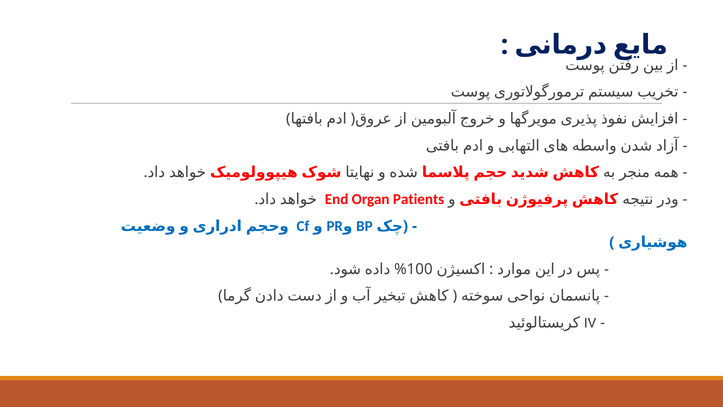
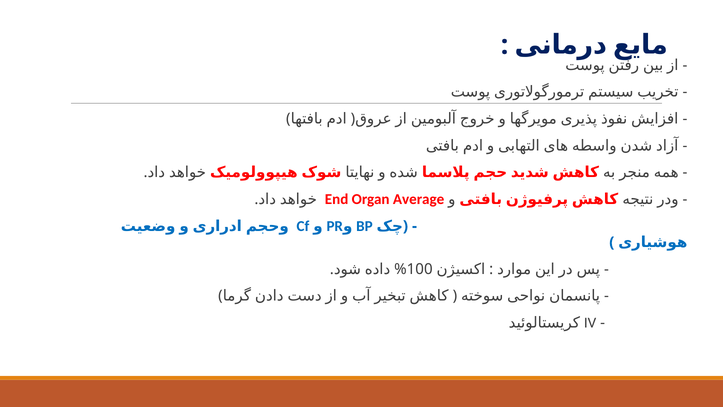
Patients: Patients -> Average
